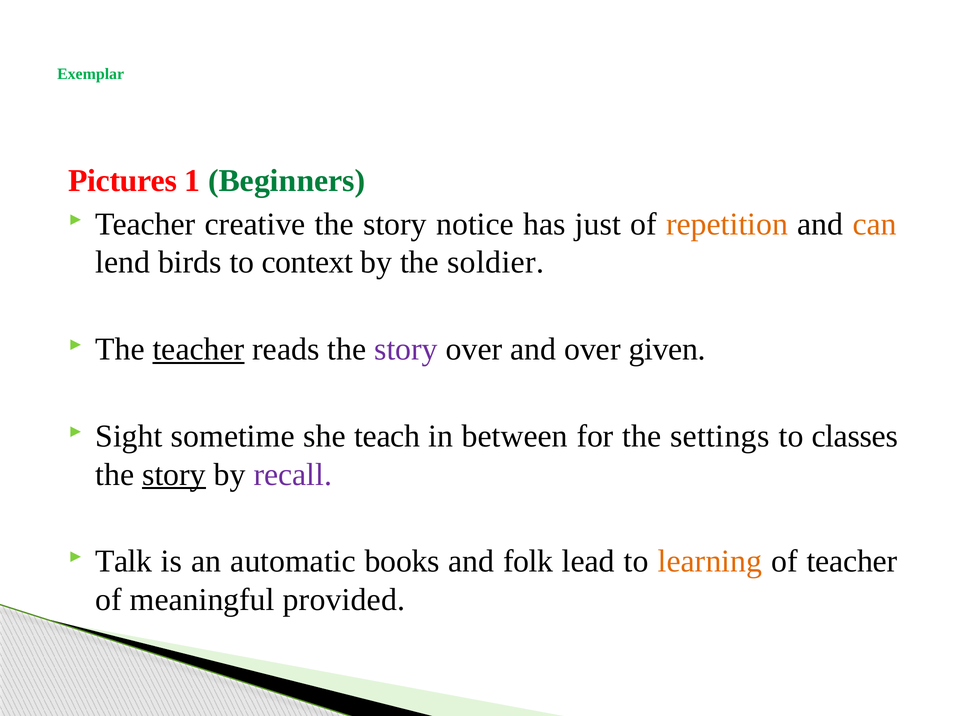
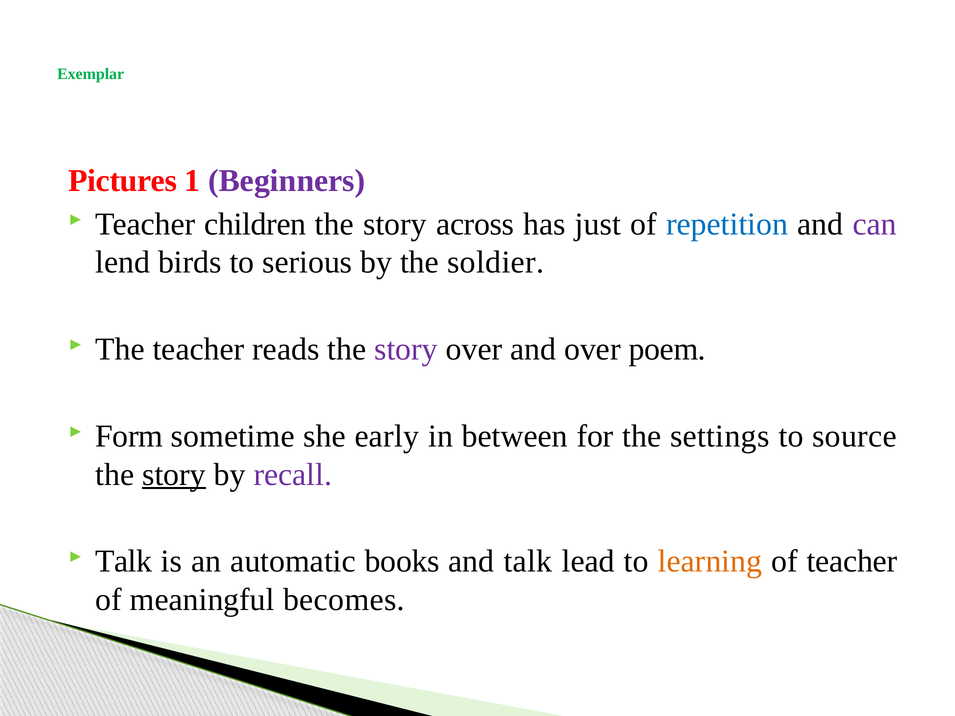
Beginners colour: green -> purple
creative: creative -> children
notice: notice -> across
repetition colour: orange -> blue
can colour: orange -> purple
context: context -> serious
teacher at (199, 349) underline: present -> none
given: given -> poem
Sight: Sight -> Form
teach: teach -> early
classes: classes -> source
and folk: folk -> talk
provided: provided -> becomes
